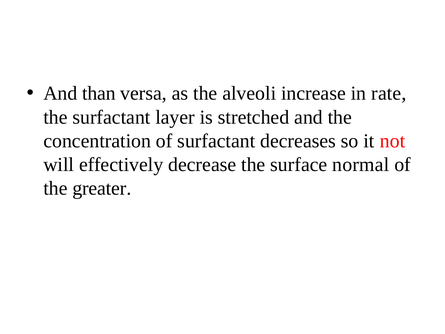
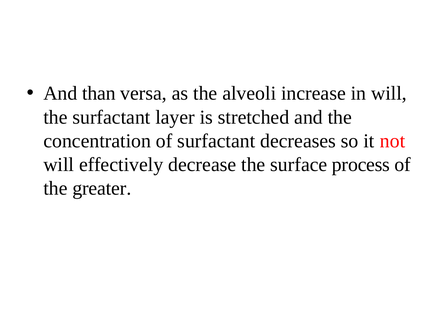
in rate: rate -> will
normal: normal -> process
